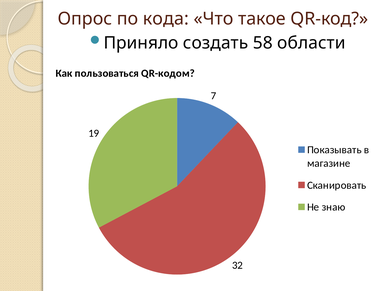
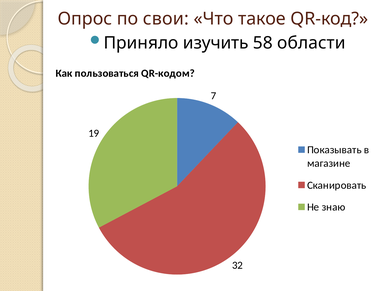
кода: кода -> свои
создать: создать -> изучить
